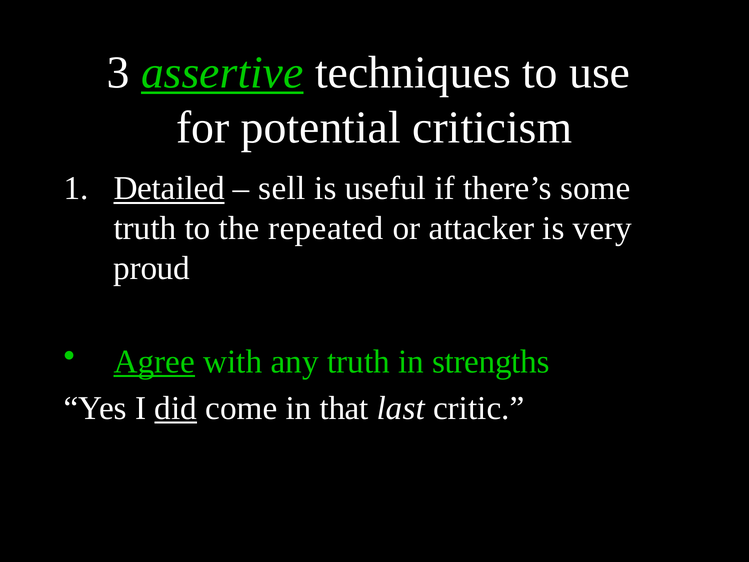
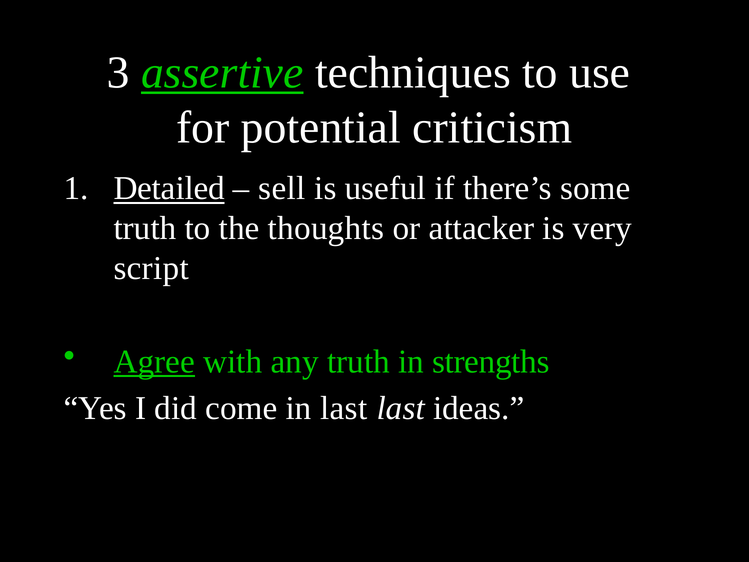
repeated: repeated -> thoughts
proud: proud -> script
did underline: present -> none
in that: that -> last
critic: critic -> ideas
